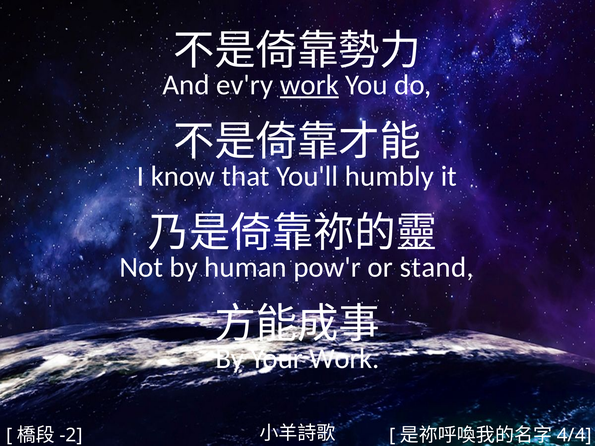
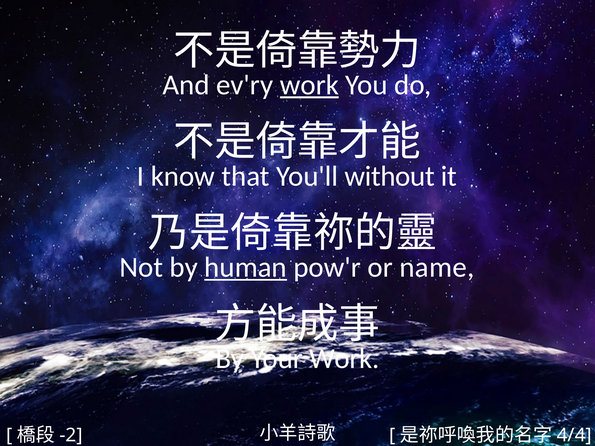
humbly: humbly -> without
human underline: none -> present
stand: stand -> name
